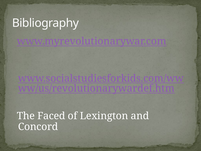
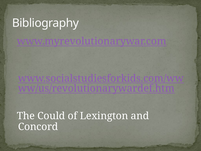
Faced: Faced -> Could
